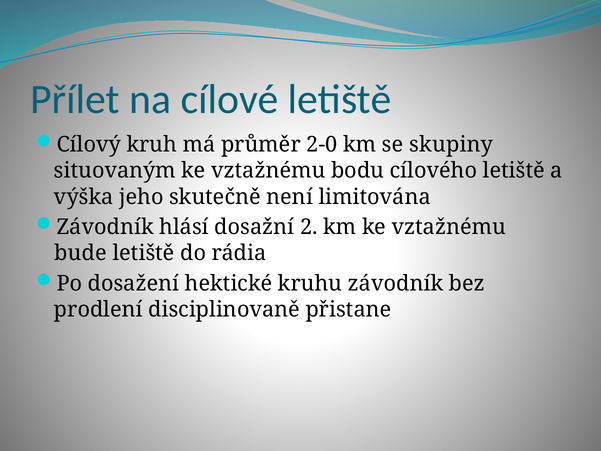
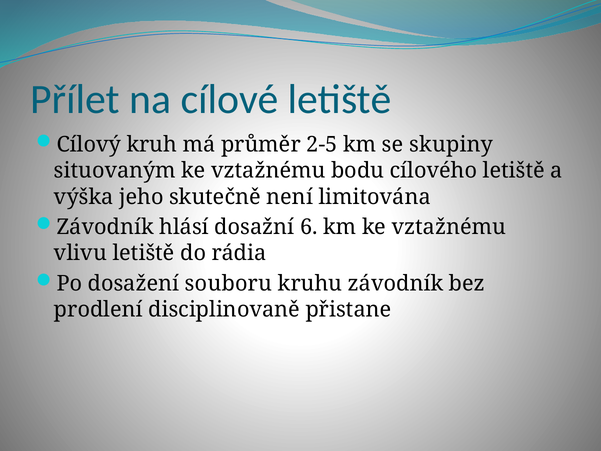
2-0: 2-0 -> 2-5
2: 2 -> 6
bude: bude -> vlivu
hektické: hektické -> souboru
